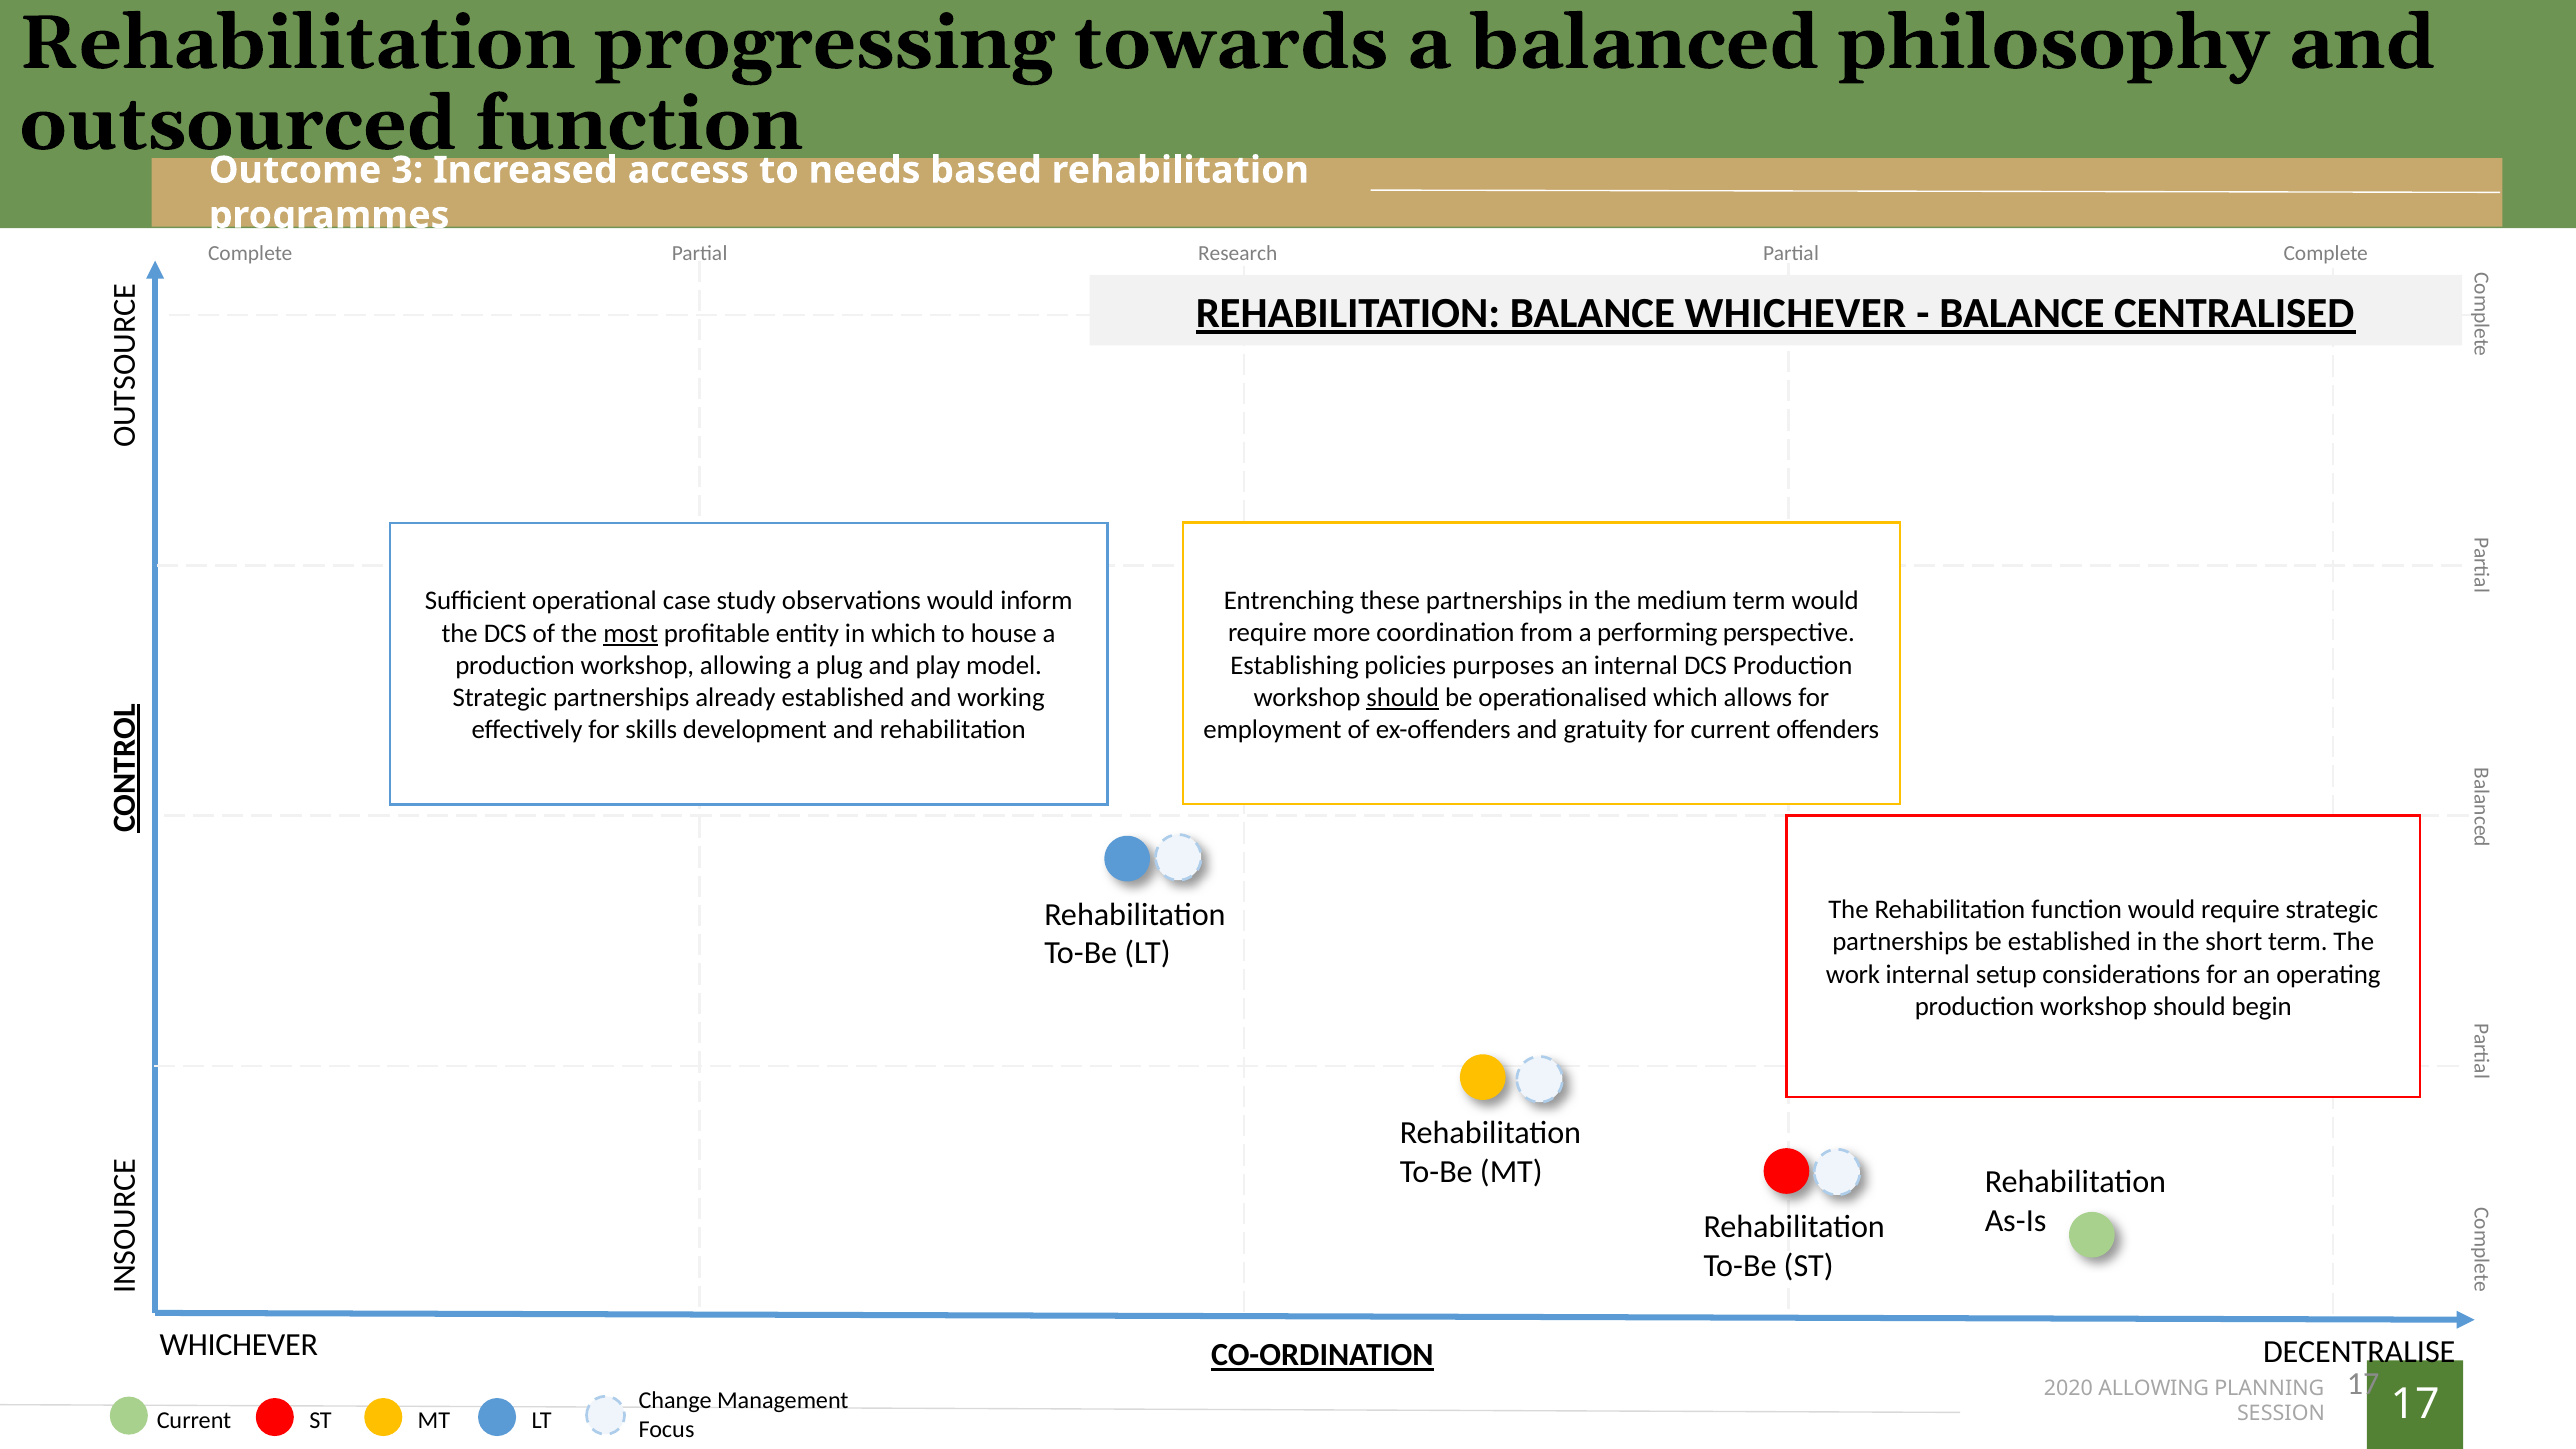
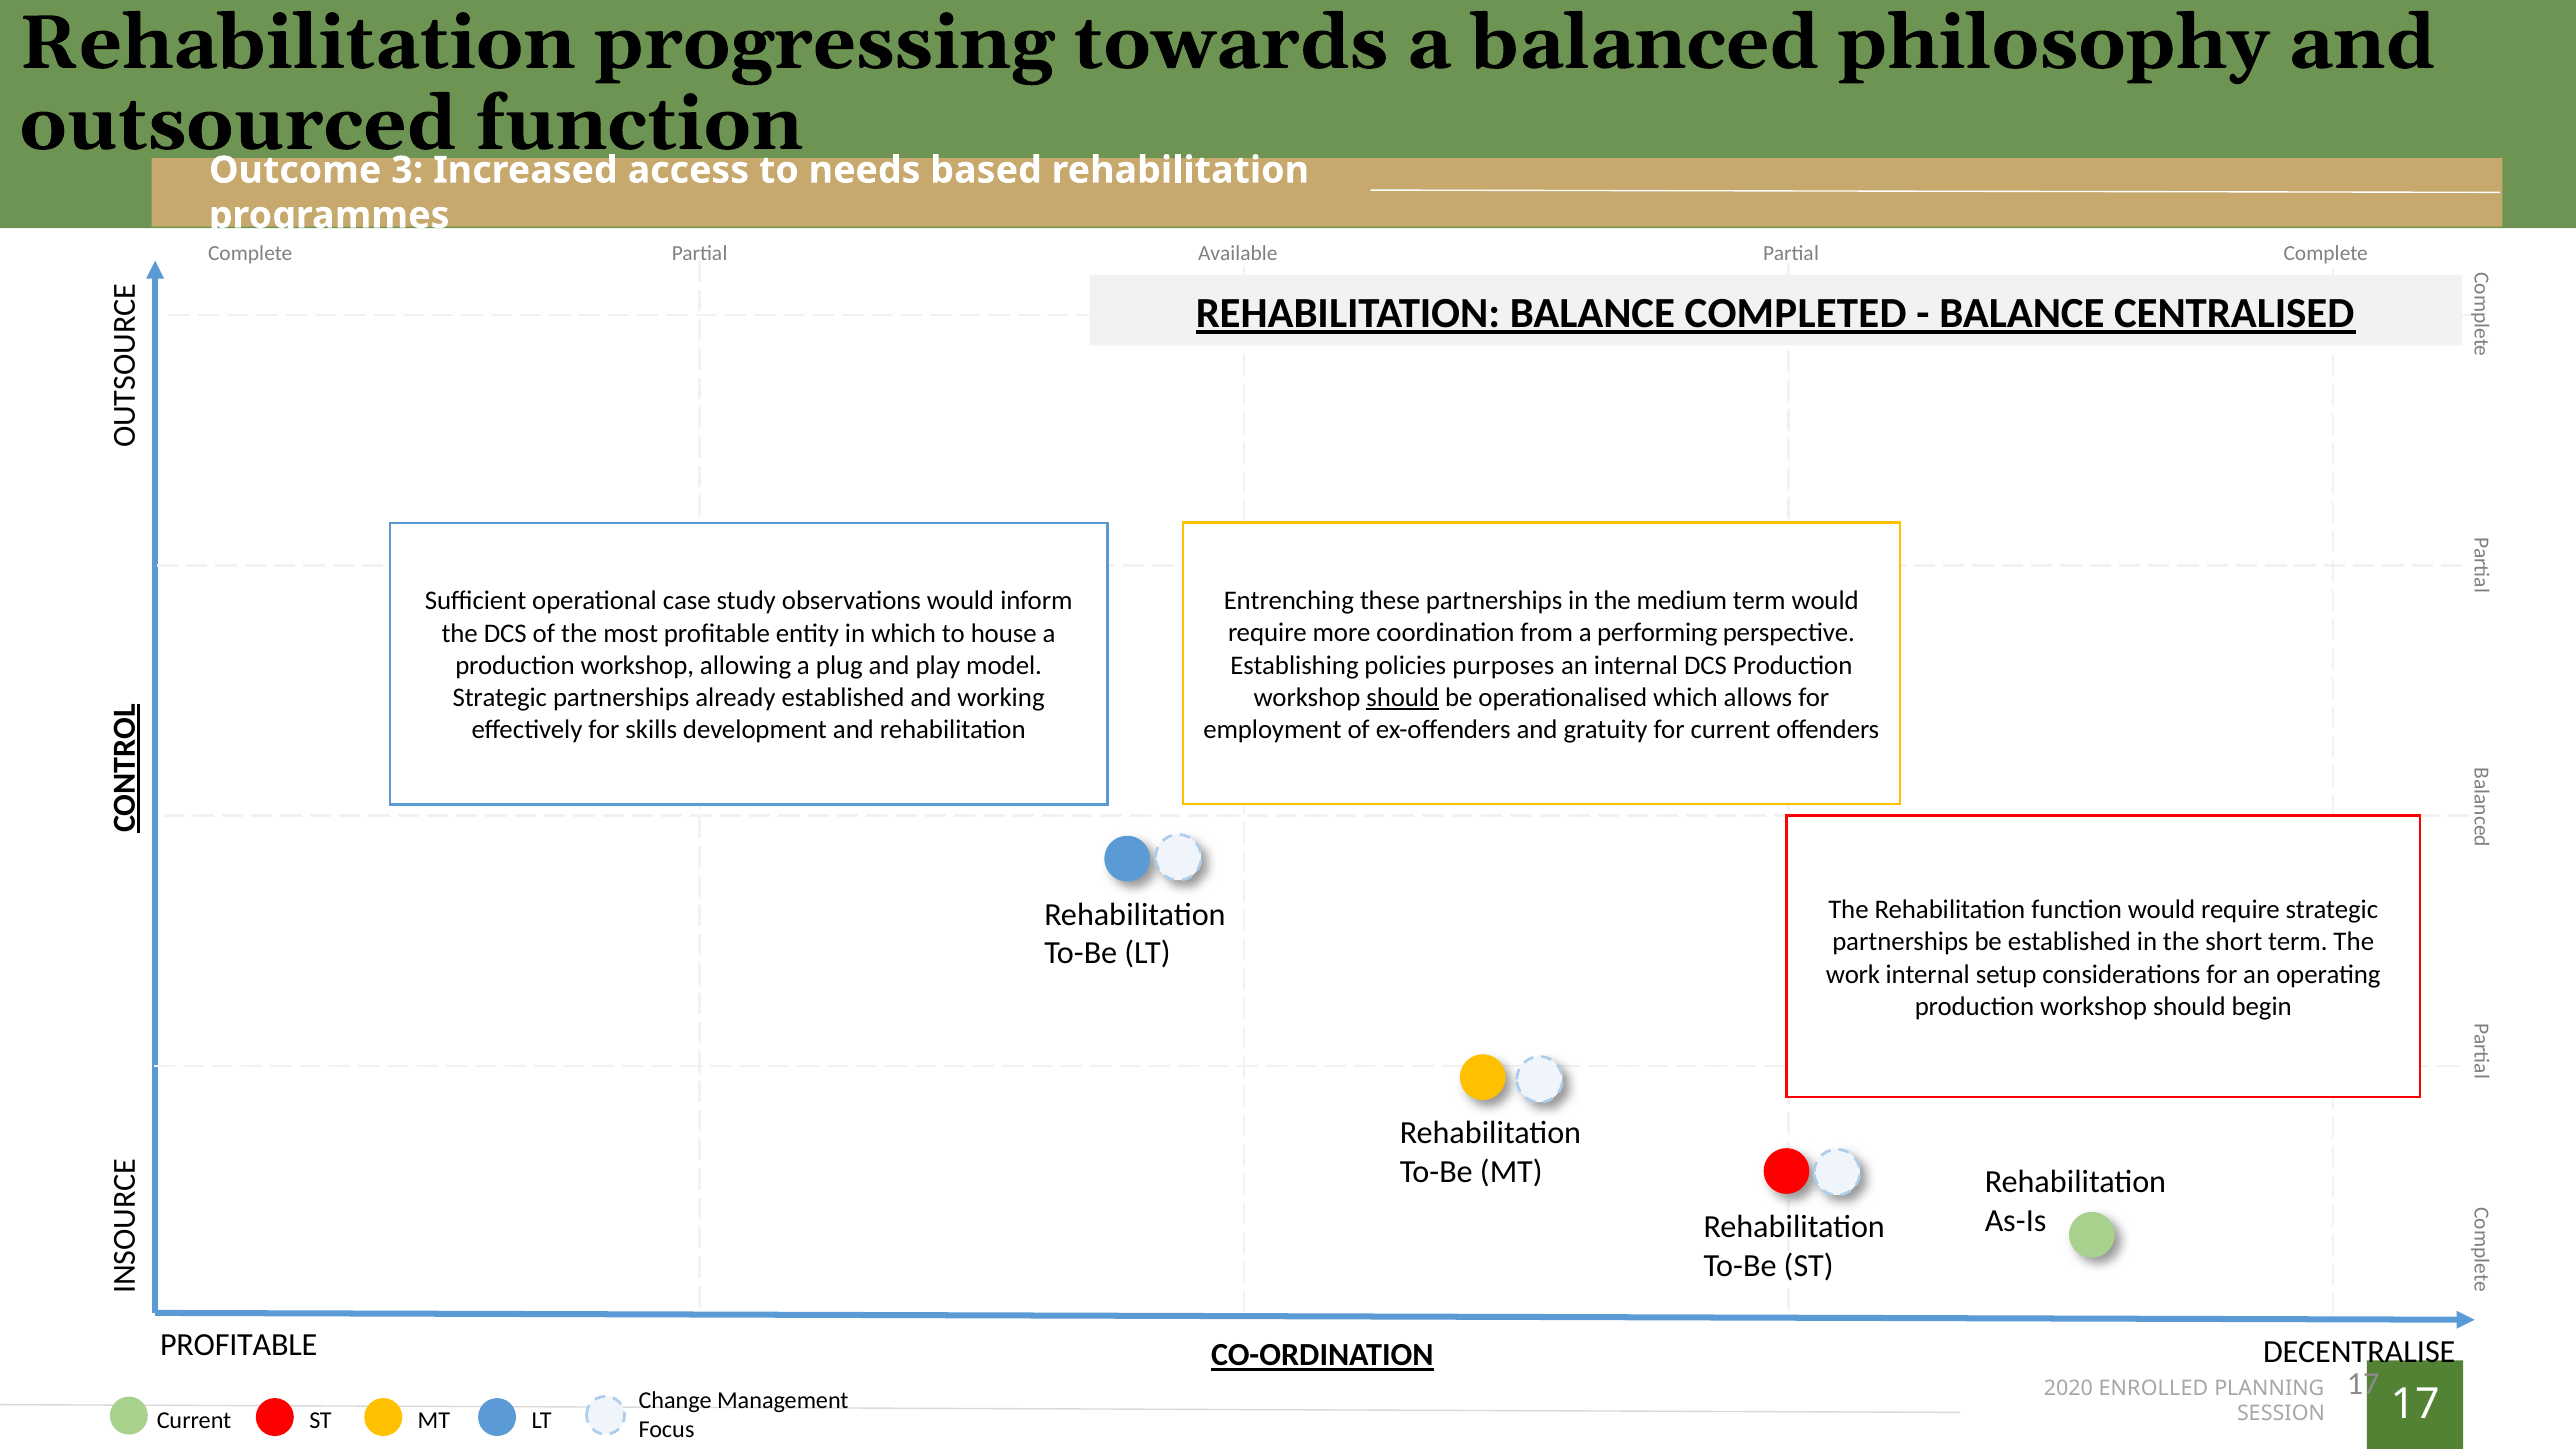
Research: Research -> Available
BALANCE WHICHEVER: WHICHEVER -> COMPLETED
most underline: present -> none
WHICHEVER at (239, 1345): WHICHEVER -> PROFITABLE
ALLOWING at (2154, 1388): ALLOWING -> ENROLLED
